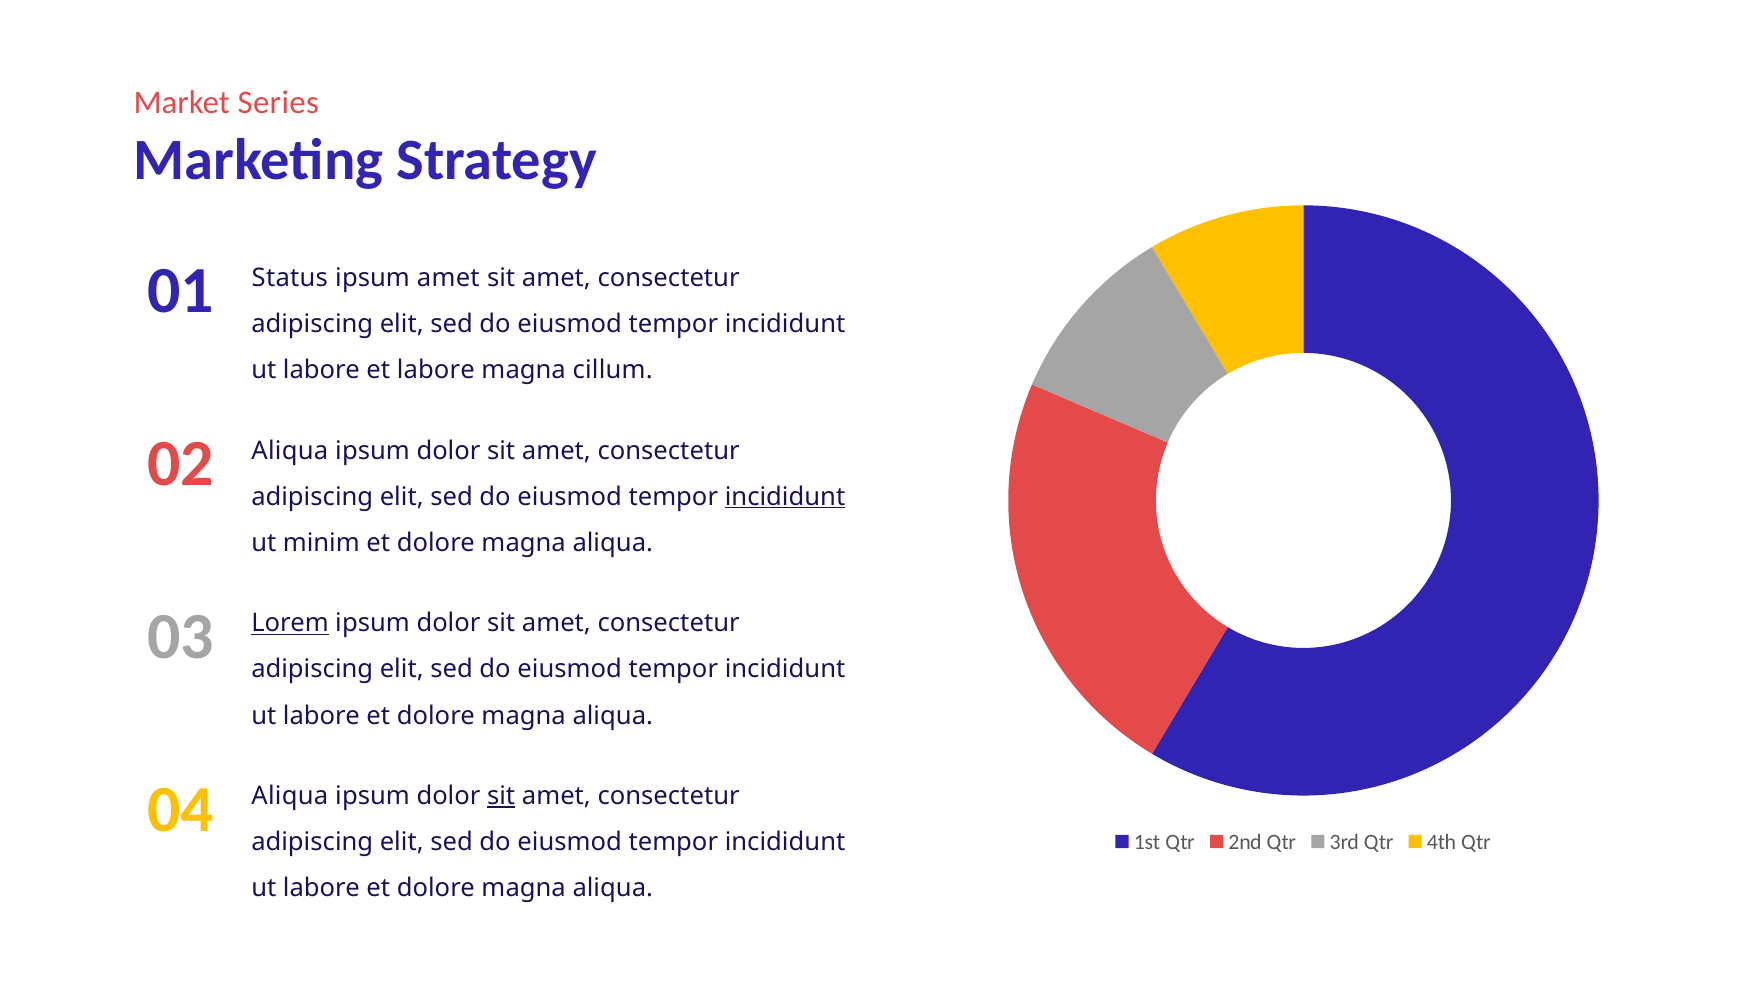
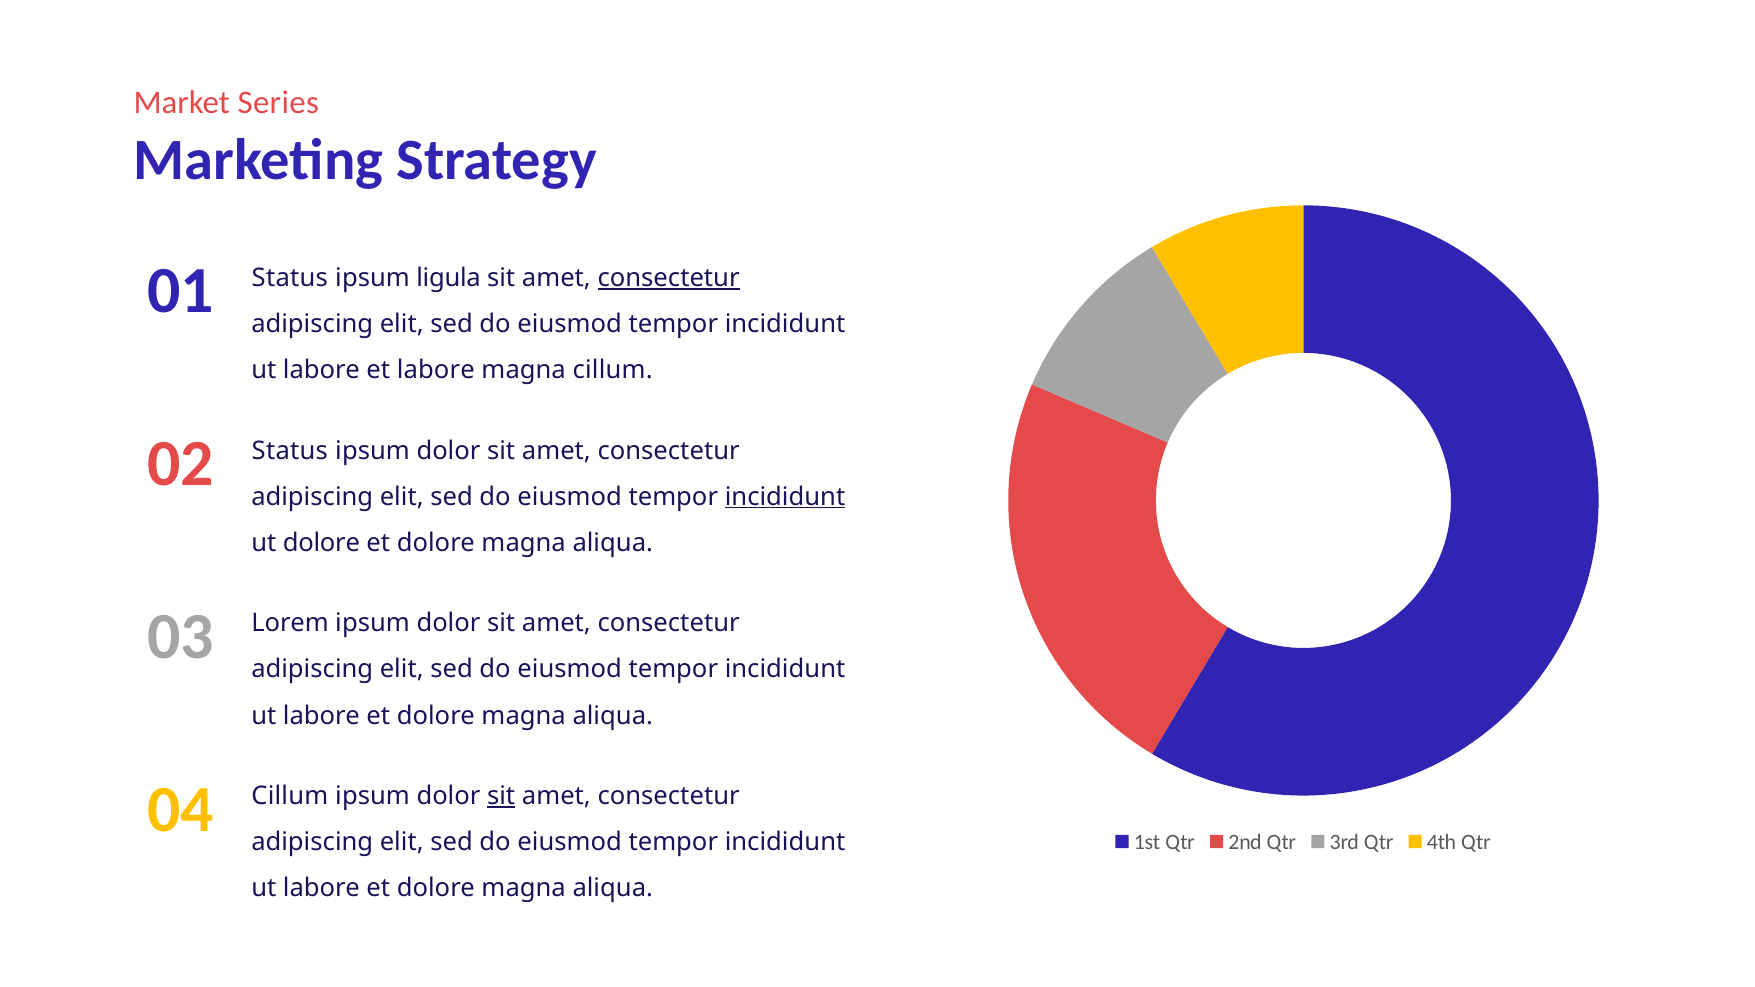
ipsum amet: amet -> ligula
consectetur at (669, 278) underline: none -> present
02 Aliqua: Aliqua -> Status
ut minim: minim -> dolore
Lorem underline: present -> none
04 Aliqua: Aliqua -> Cillum
